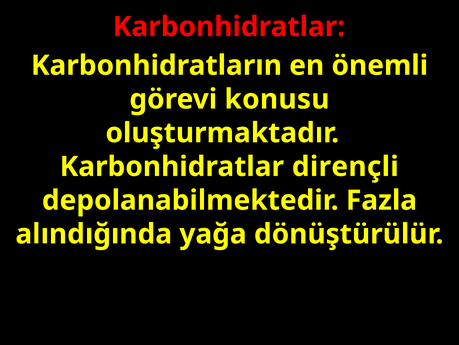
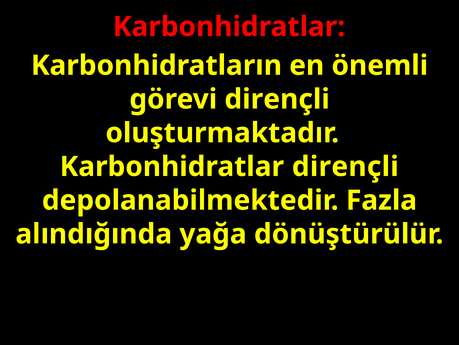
görevi konusu: konusu -> dirençli
